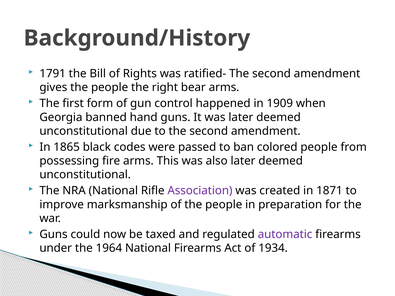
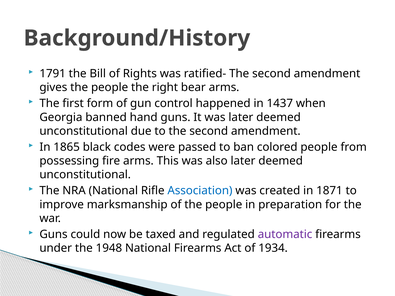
1909: 1909 -> 1437
Association colour: purple -> blue
1964: 1964 -> 1948
